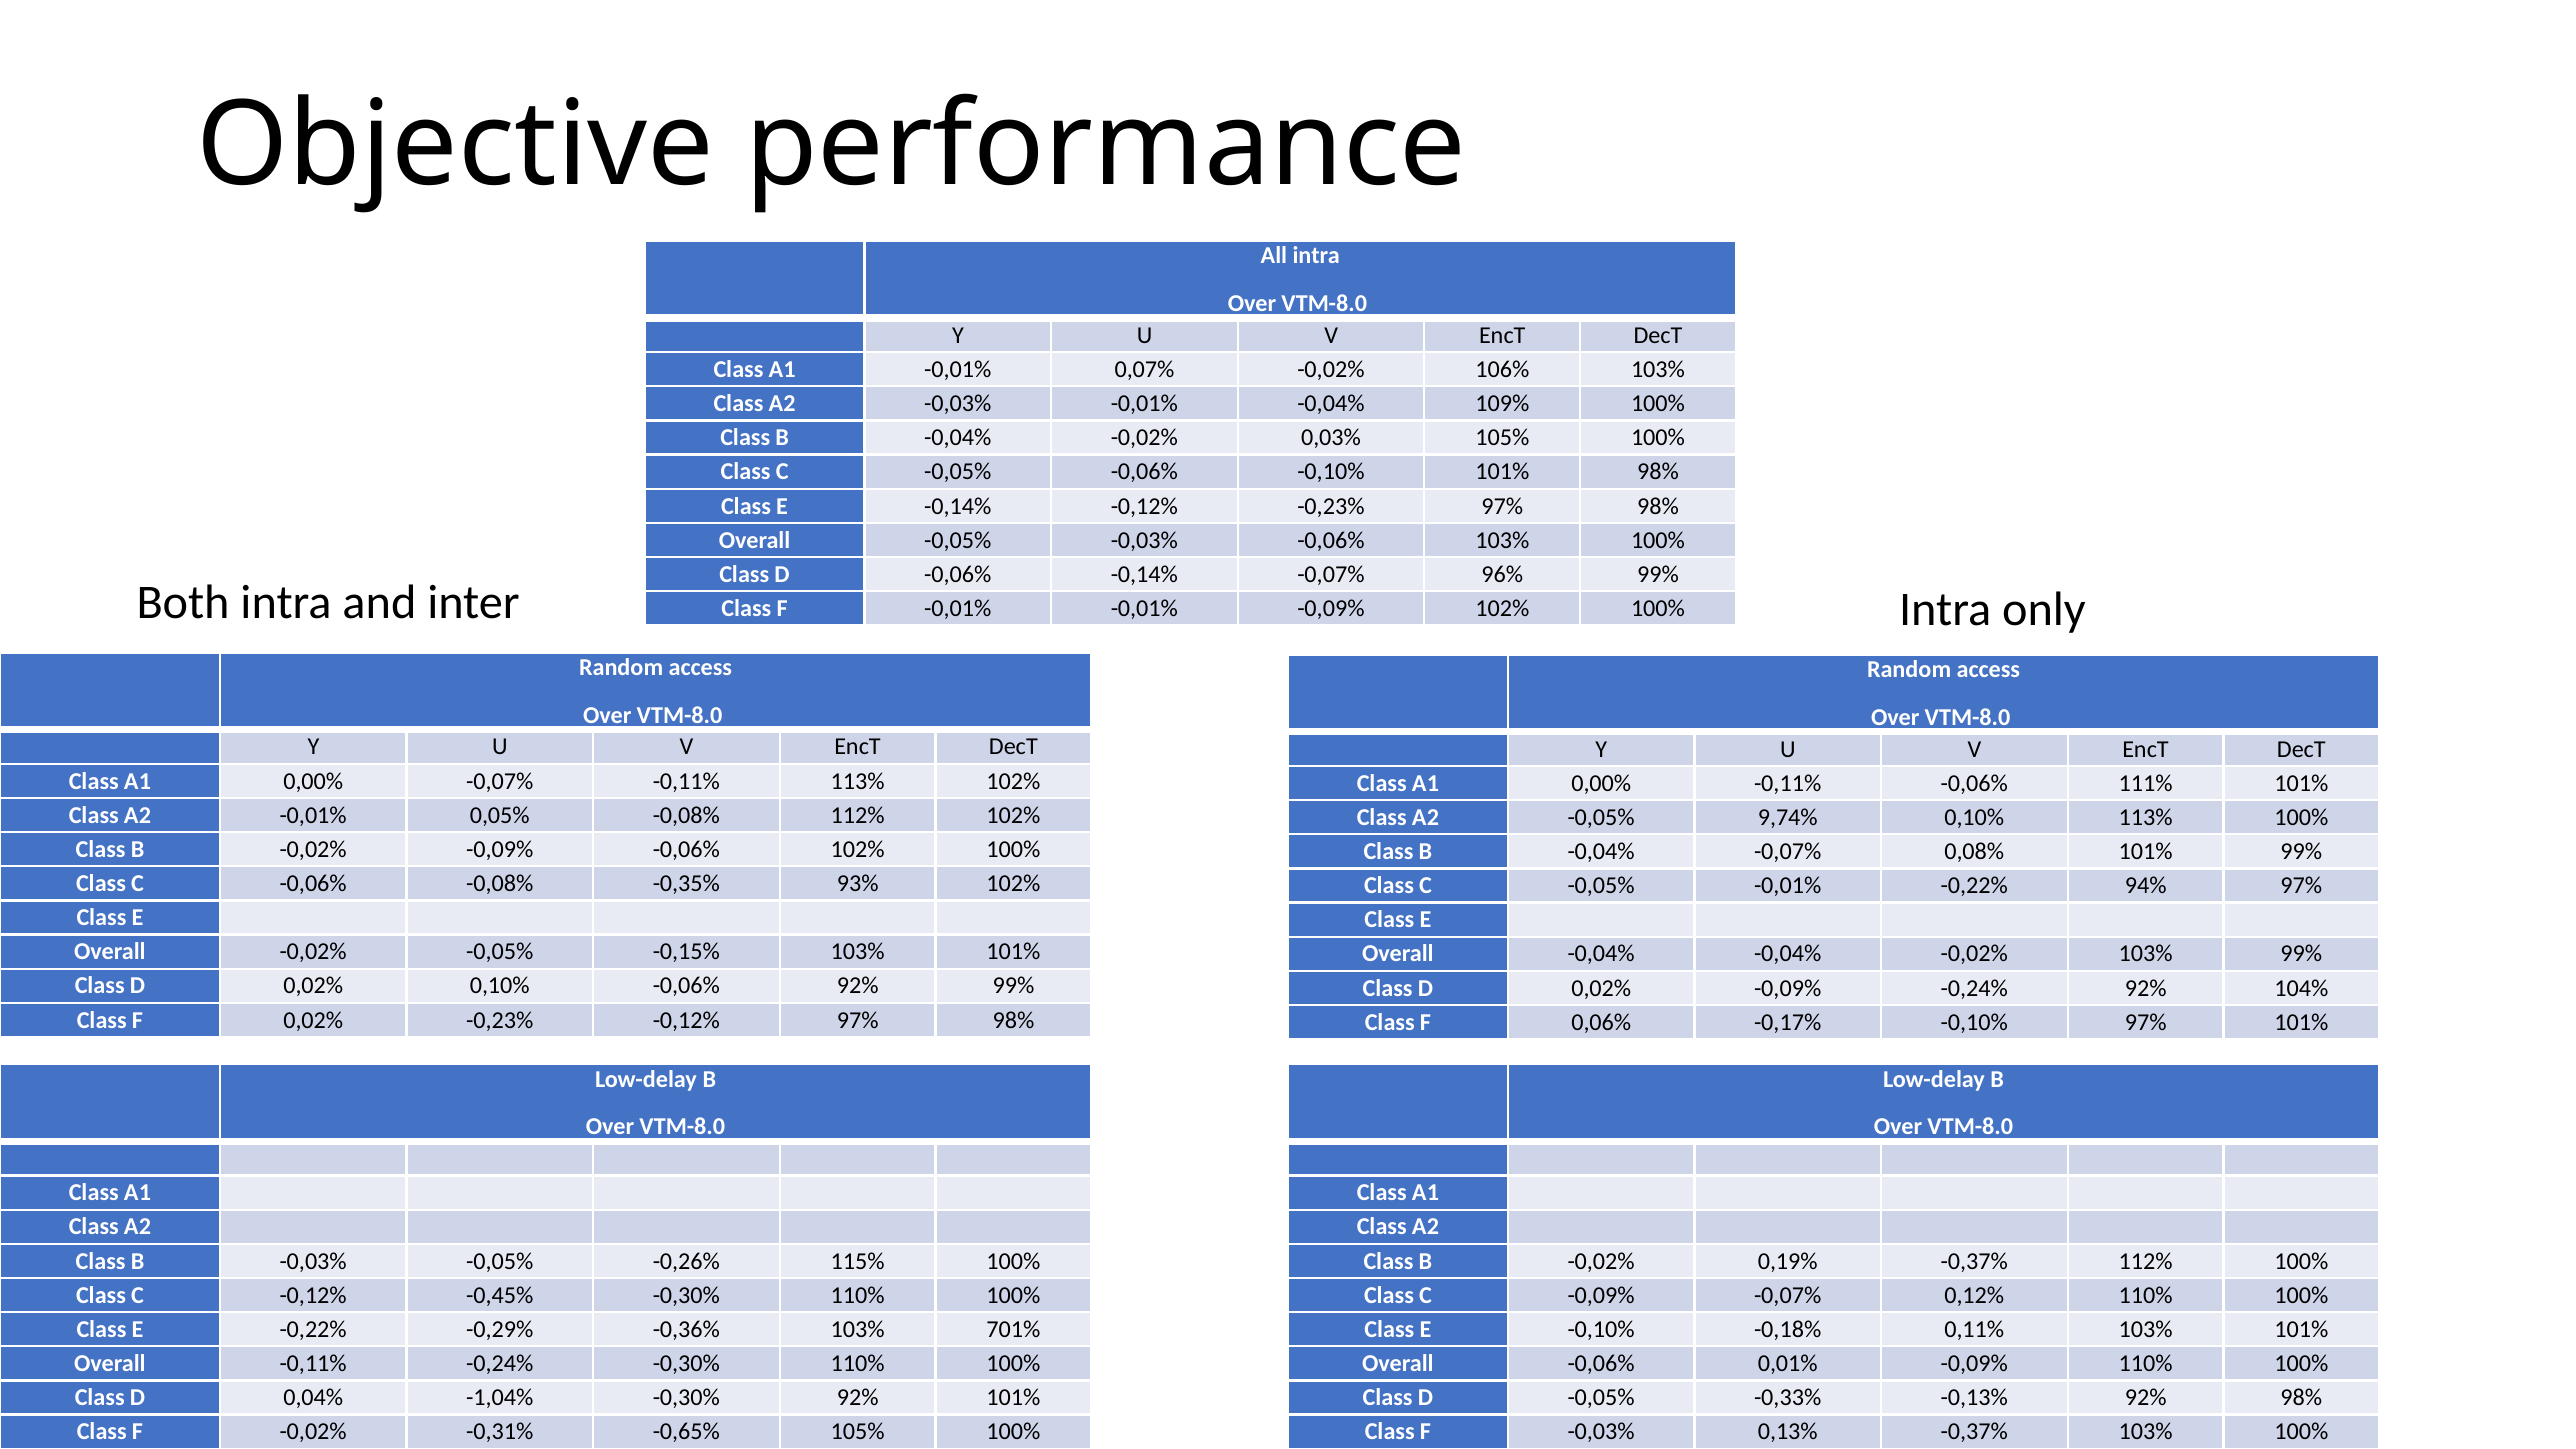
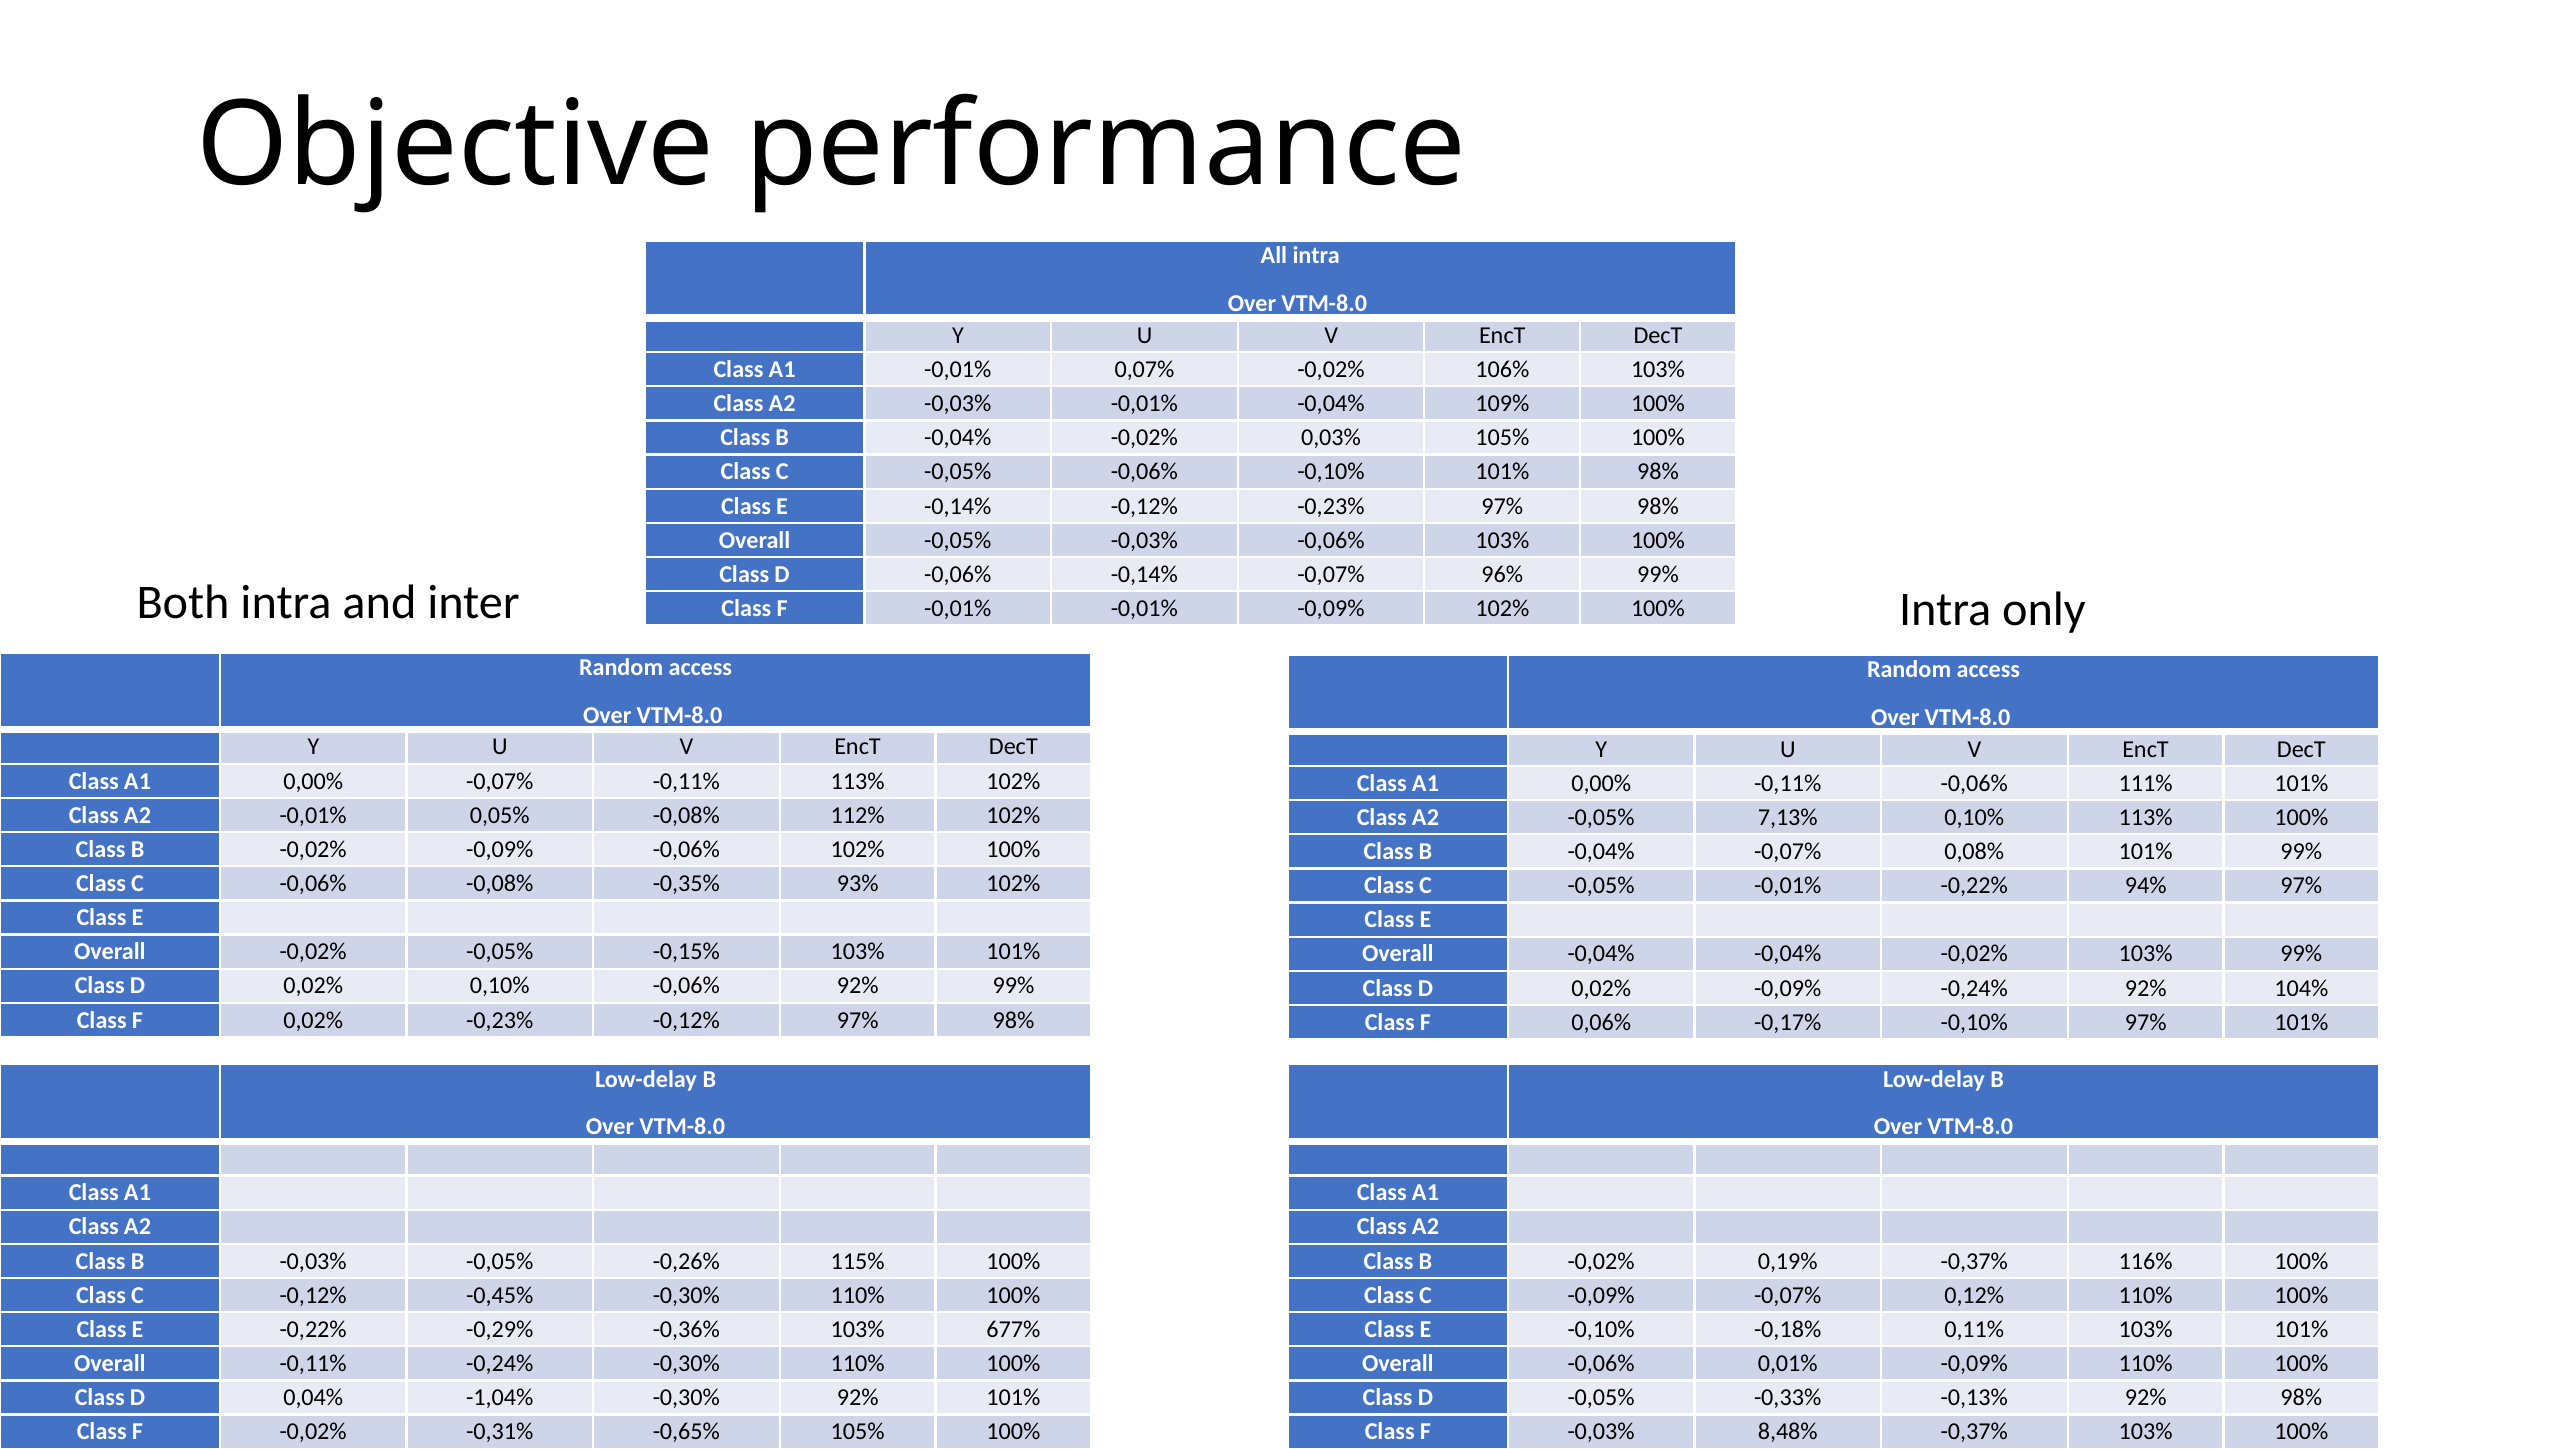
9,74%: 9,74% -> 7,13%
-0,37% 112%: 112% -> 116%
701%: 701% -> 677%
0,13%: 0,13% -> 8,48%
